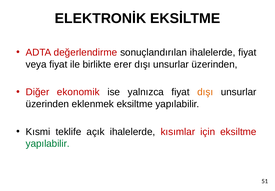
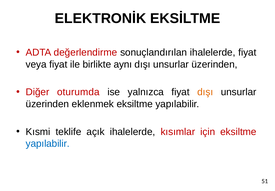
erer: erer -> aynı
ekonomik: ekonomik -> oturumda
yapılabilir at (48, 143) colour: green -> blue
